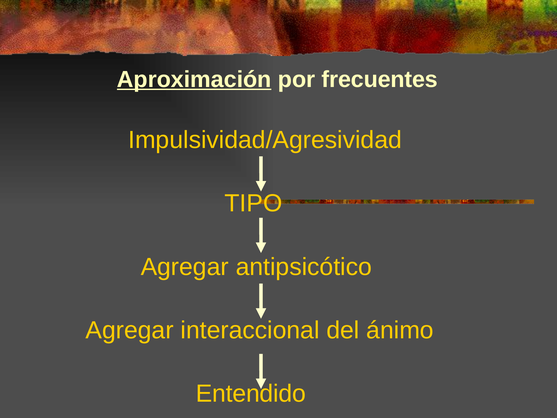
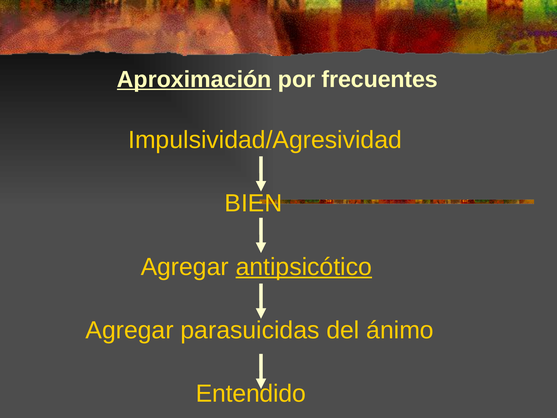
TIPO: TIPO -> BIEN
antipsicótico underline: none -> present
interaccional: interaccional -> parasuicidas
